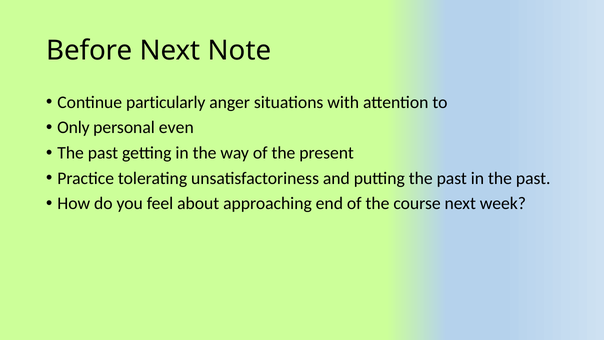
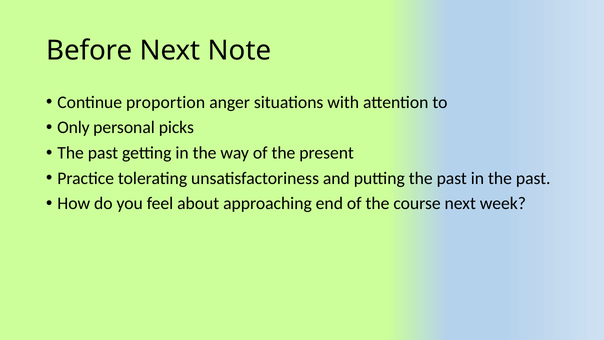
particularly: particularly -> proportion
even: even -> picks
